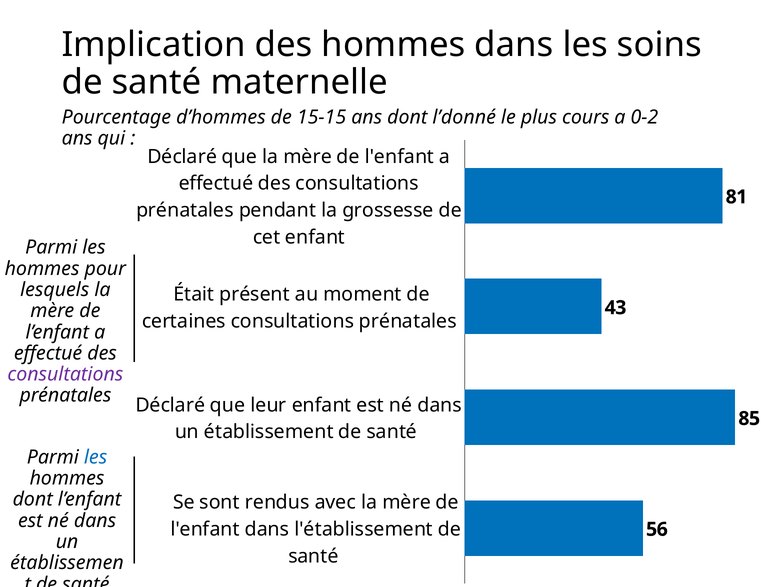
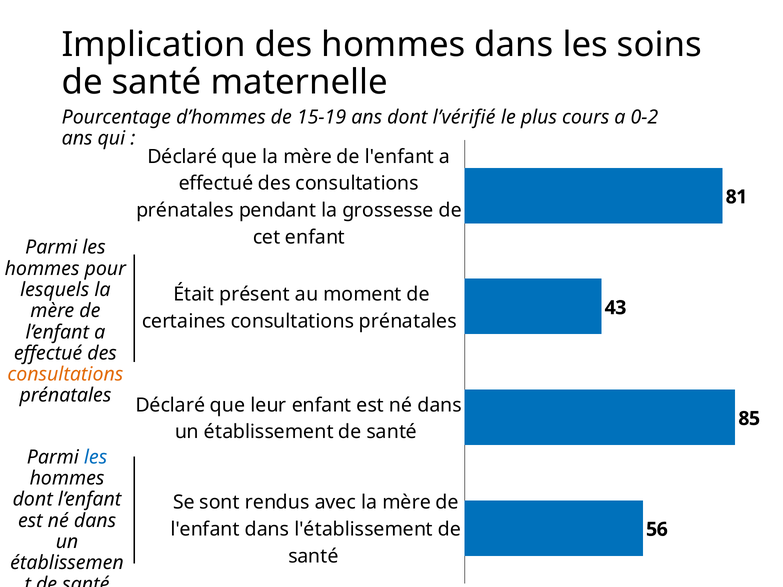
15-15: 15-15 -> 15-19
l’donné: l’donné -> l’vérifié
consultations at (65, 374) colour: purple -> orange
